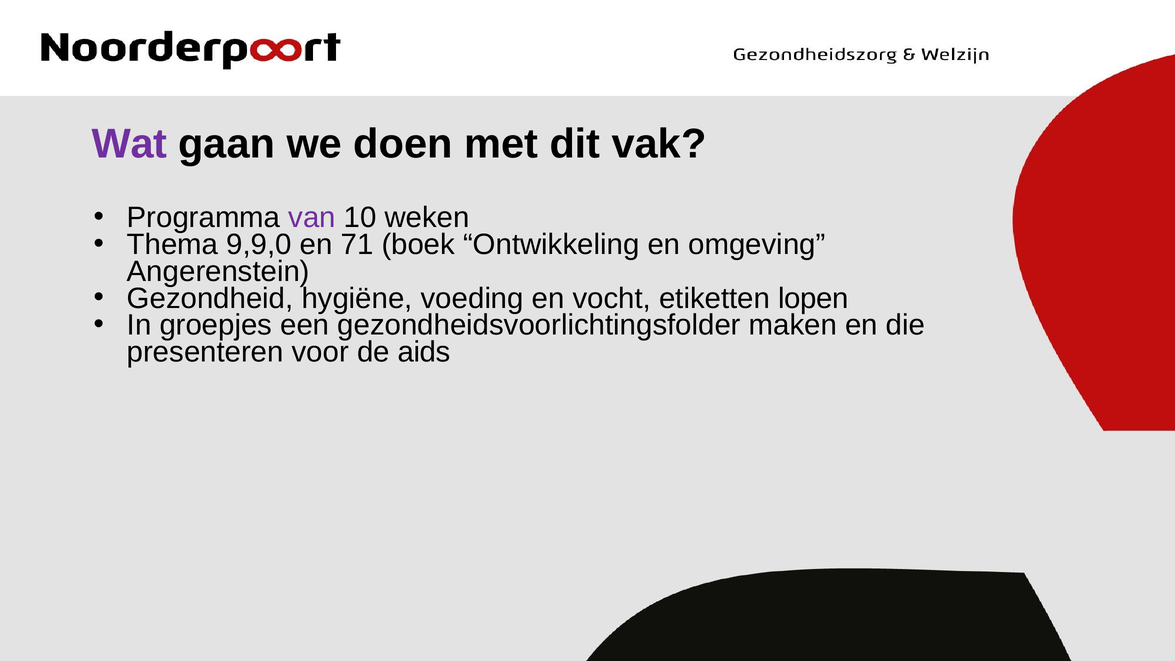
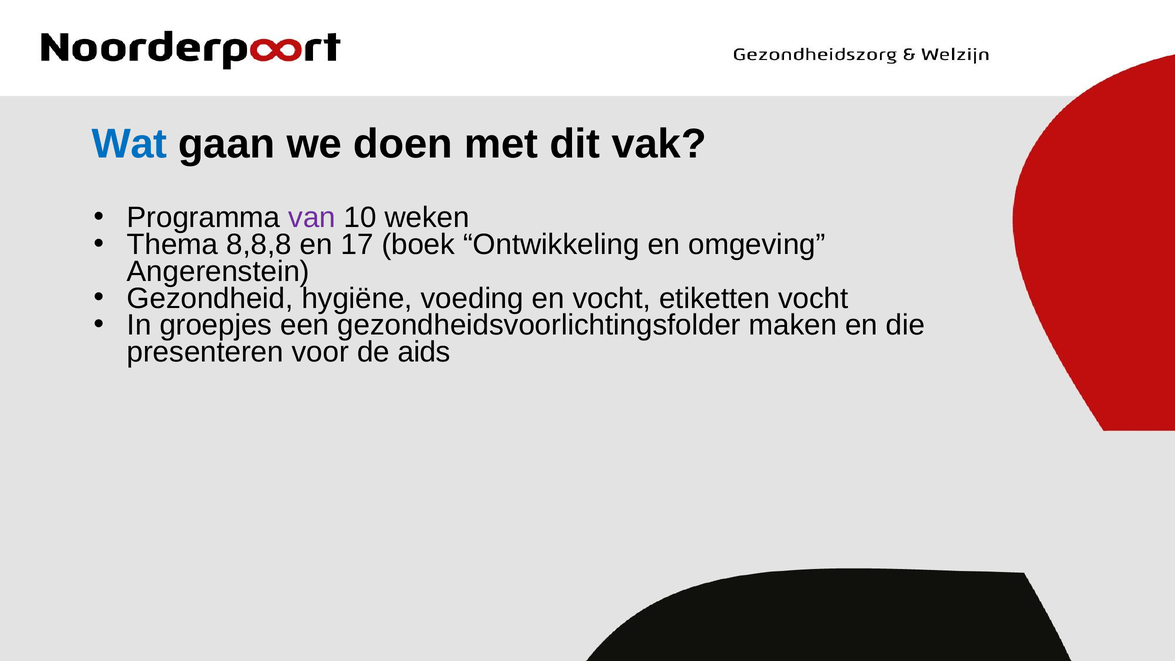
Wat colour: purple -> blue
9,9,0: 9,9,0 -> 8,8,8
71: 71 -> 17
etiketten lopen: lopen -> vocht
